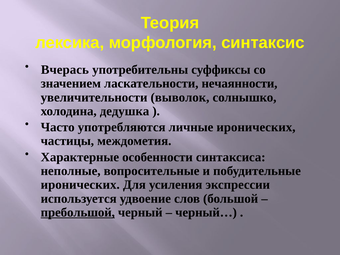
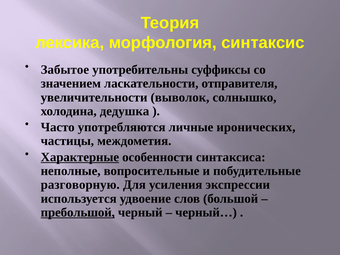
Вчерась: Вчерась -> Забытое
нечаянности: нечаянности -> отправителя
Характерные underline: none -> present
иронических at (80, 185): иронических -> разговорную
